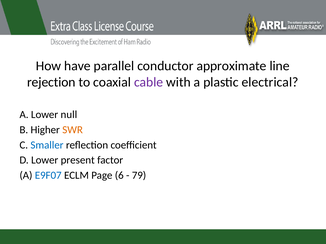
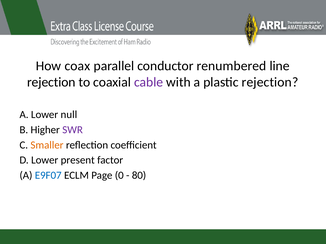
have: have -> coax
approximate: approximate -> renumbered
plastic electrical: electrical -> rejection
SWR colour: orange -> purple
Smaller colour: blue -> orange
6: 6 -> 0
79: 79 -> 80
